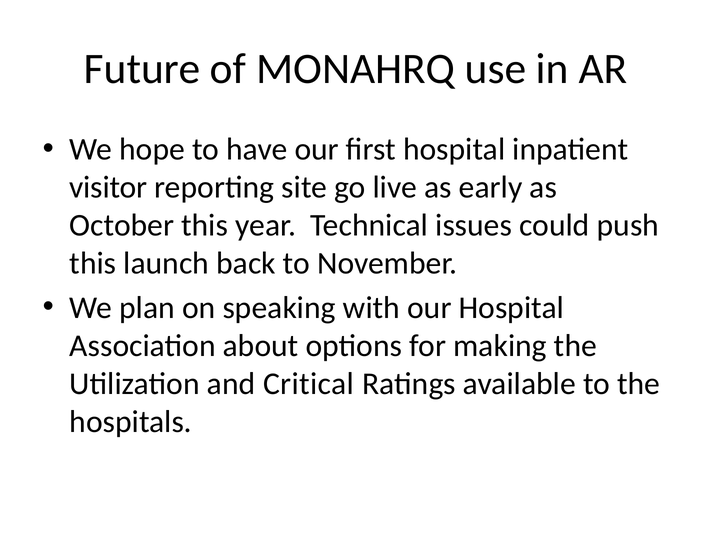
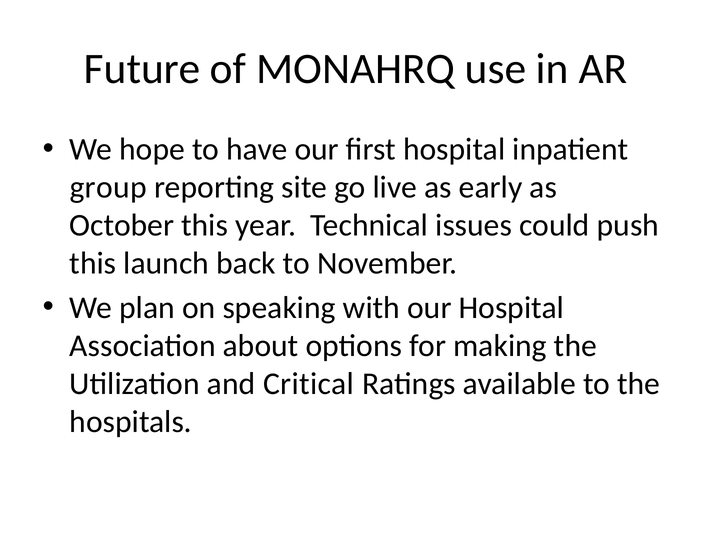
visitor: visitor -> group
